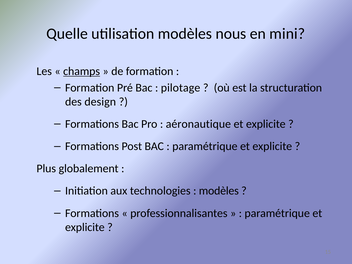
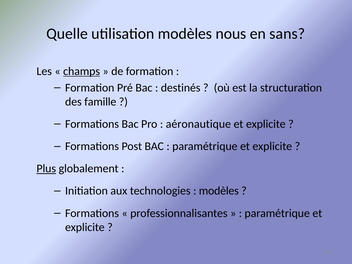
mini: mini -> sans
pilotage: pilotage -> destinés
design: design -> famille
Plus underline: none -> present
